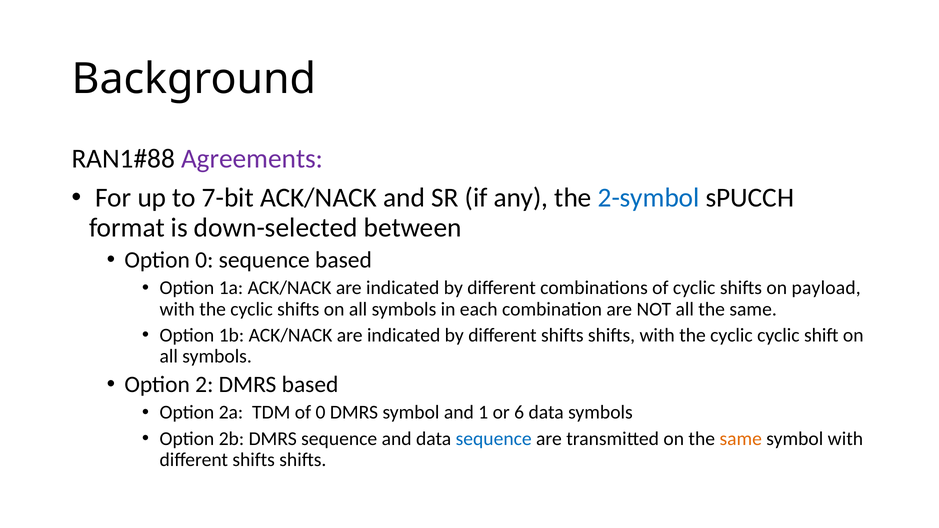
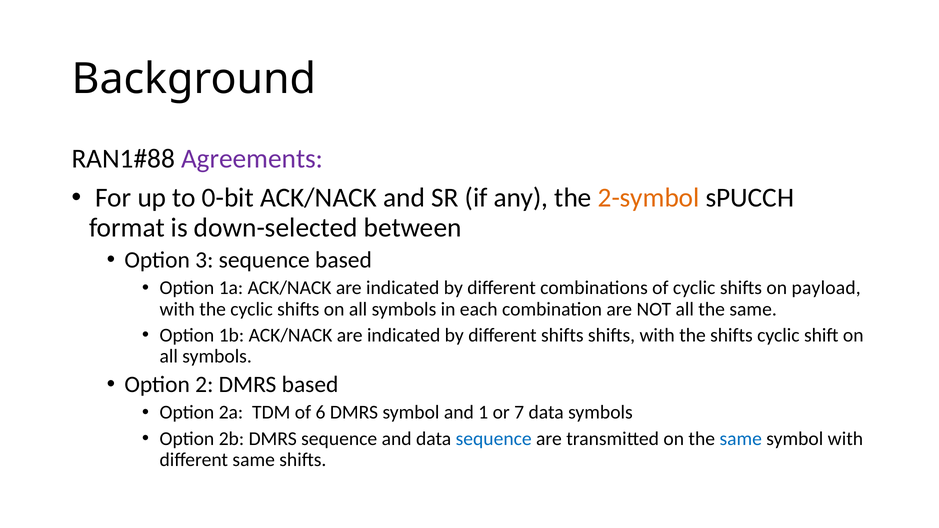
7-bit: 7-bit -> 0-bit
2-symbol colour: blue -> orange
Option 0: 0 -> 3
shifts with the cyclic: cyclic -> shifts
of 0: 0 -> 6
6: 6 -> 7
same at (741, 439) colour: orange -> blue
shifts at (254, 460): shifts -> same
